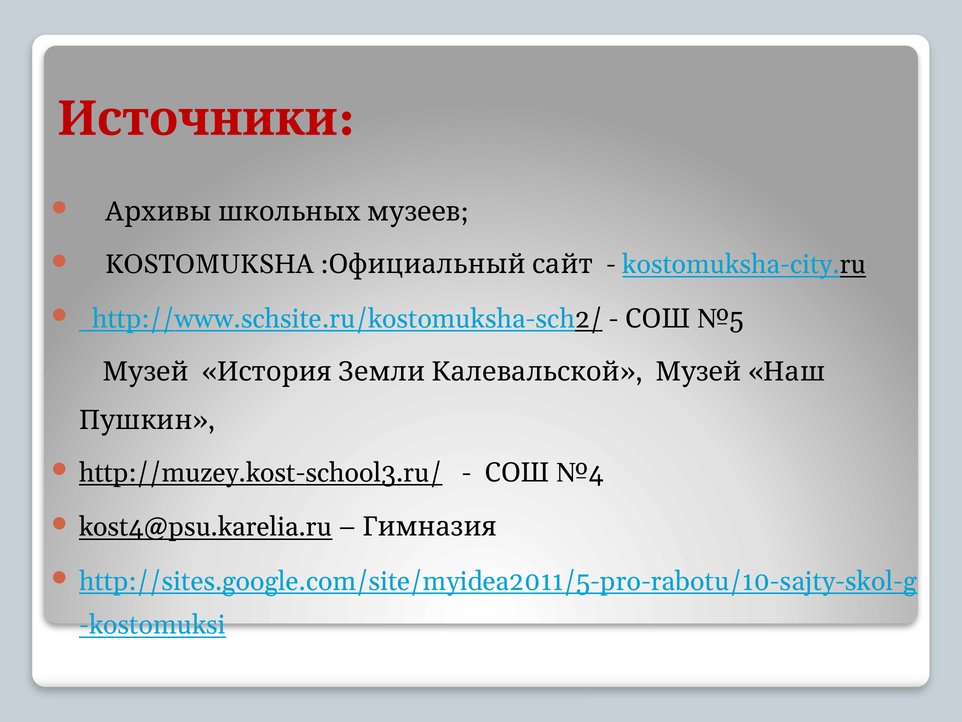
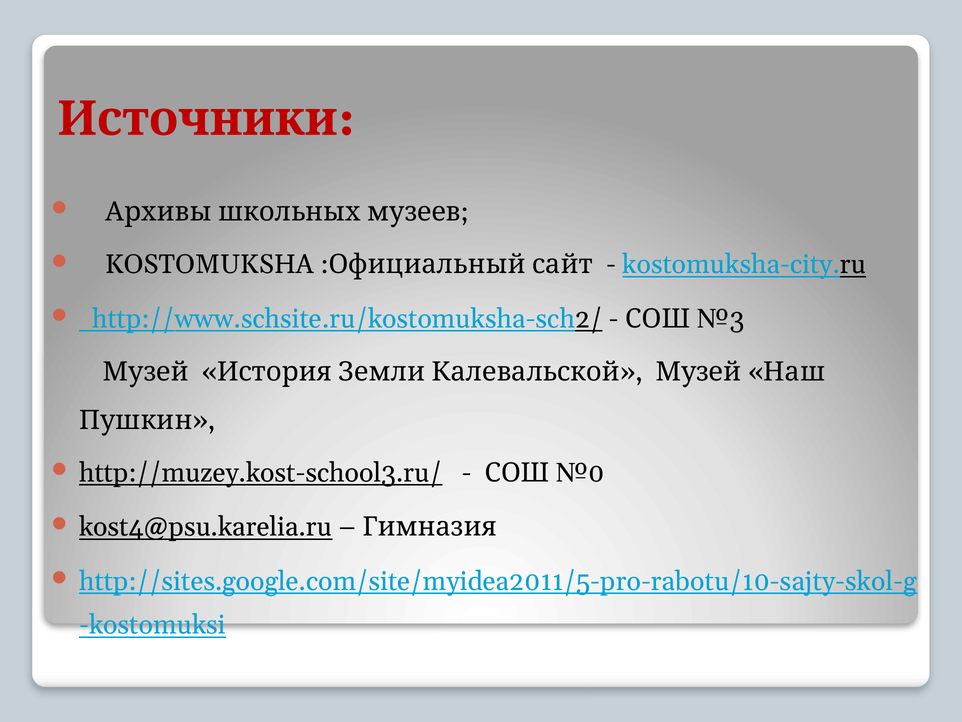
№5: №5 -> №3
№4: №4 -> №0
